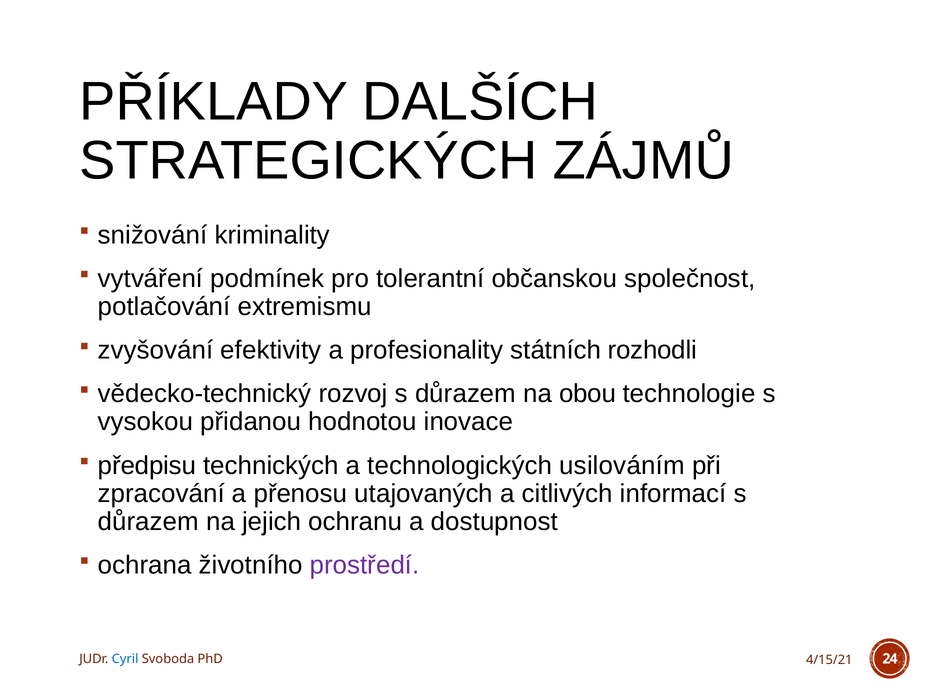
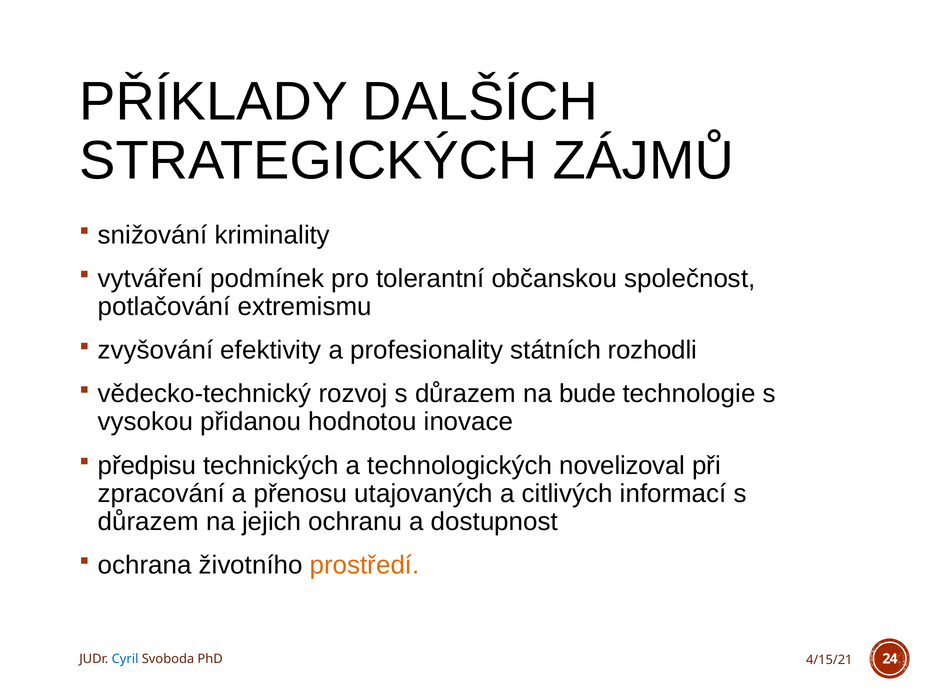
obou: obou -> bude
usilováním: usilováním -> novelizoval
prostředí colour: purple -> orange
